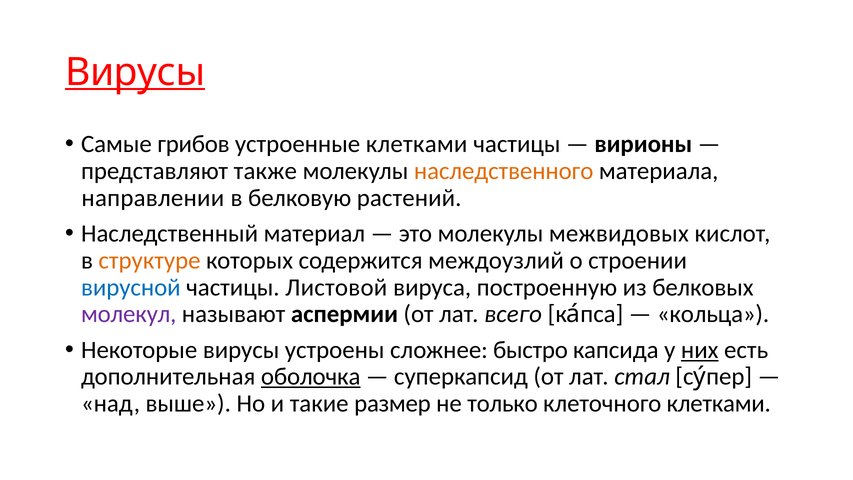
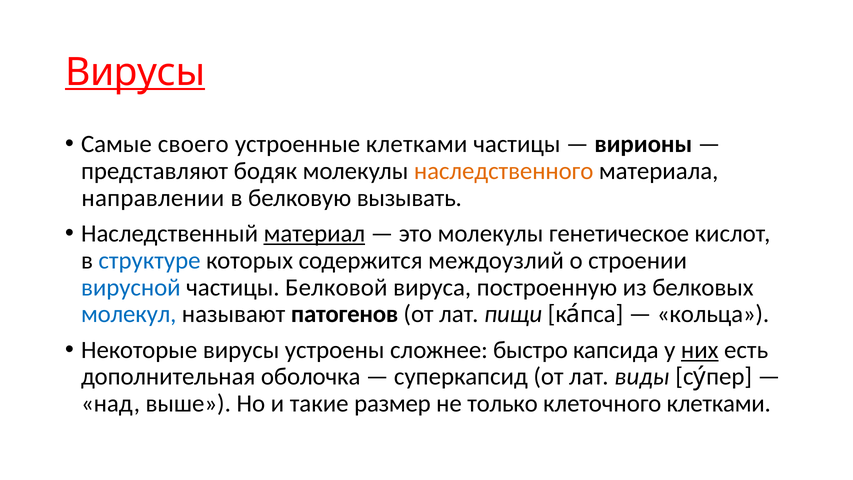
грибов: грибов -> своего
также: также -> бодяк
растений: растений -> вызывать
материал underline: none -> present
межвидовых: межвидовых -> генетическое
структуре colour: orange -> blue
Листовой: Листовой -> Белковой
молекул colour: purple -> blue
аспермии: аспермии -> патогенов
всего: всего -> пищи
оболочка underline: present -> none
стал: стал -> виды
